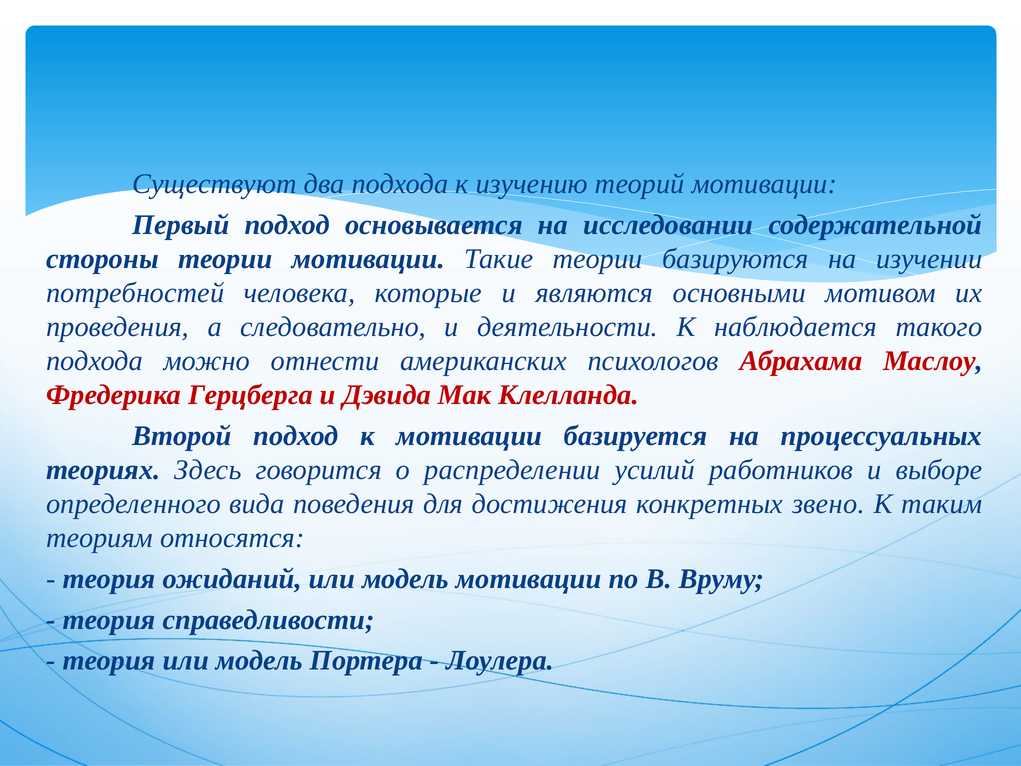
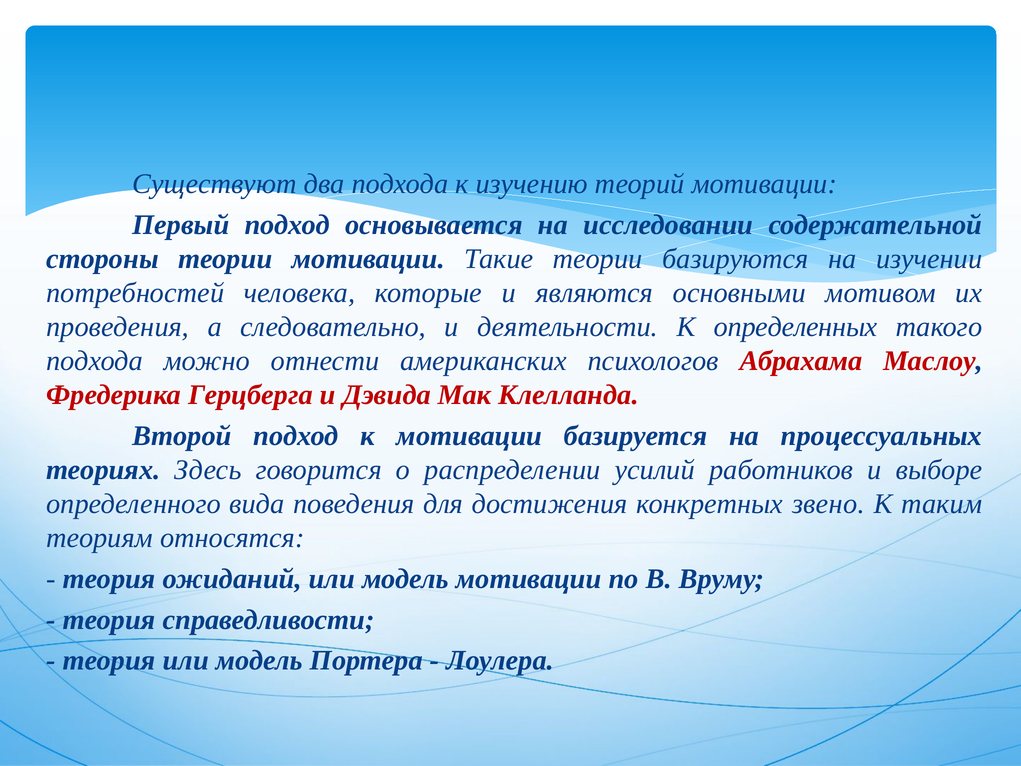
наблюдается: наблюдается -> определенных
